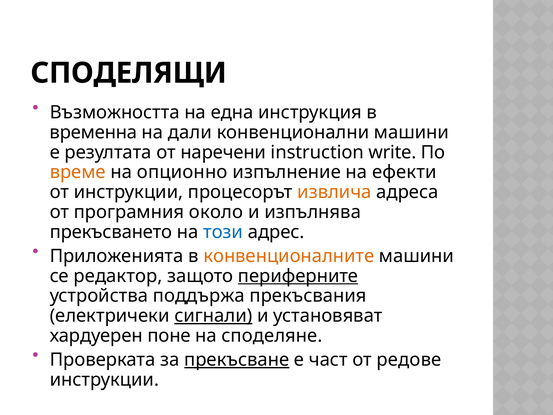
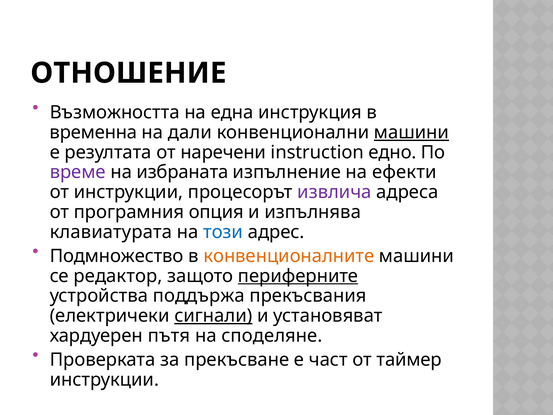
СПОДЕЛЯЩИ: СПОДЕЛЯЩИ -> ОТНОШЕНИЕ
машини at (412, 132) underline: none -> present
write: write -> едно
време colour: orange -> purple
опционно: опционно -> избраната
извлича colour: orange -> purple
около: около -> опция
прекъсването: прекъсването -> клавиатурата
Приложенията: Приложенията -> Подмножество
поне: поне -> пътя
прекъсване underline: present -> none
редове: редове -> таймер
